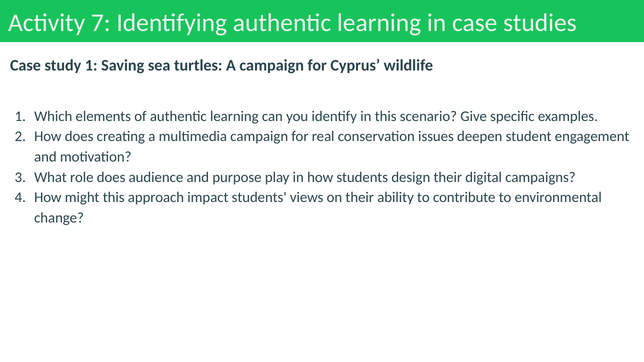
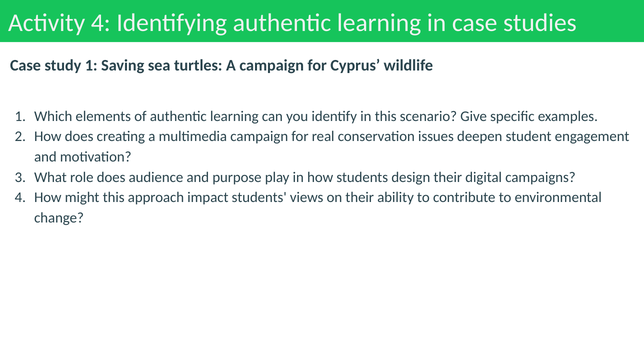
Activity 7: 7 -> 4
